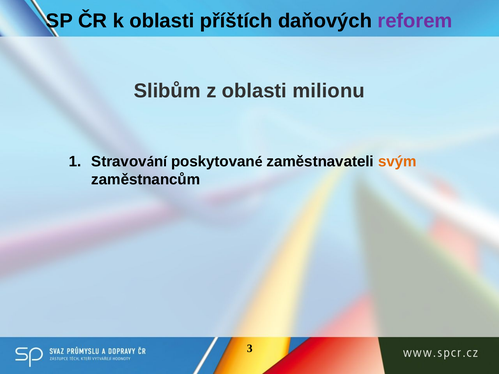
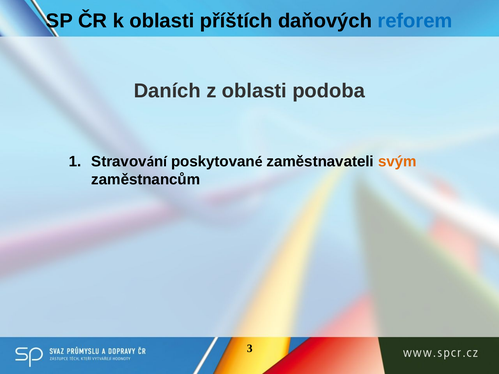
reforem colour: purple -> blue
Slibům: Slibům -> Daních
milionu: milionu -> podoba
